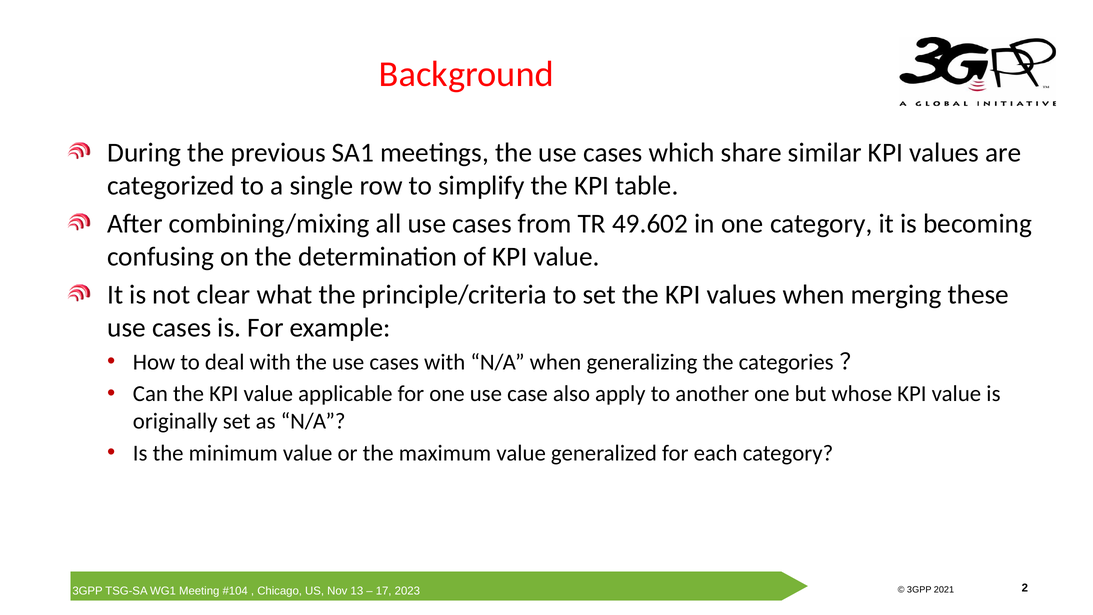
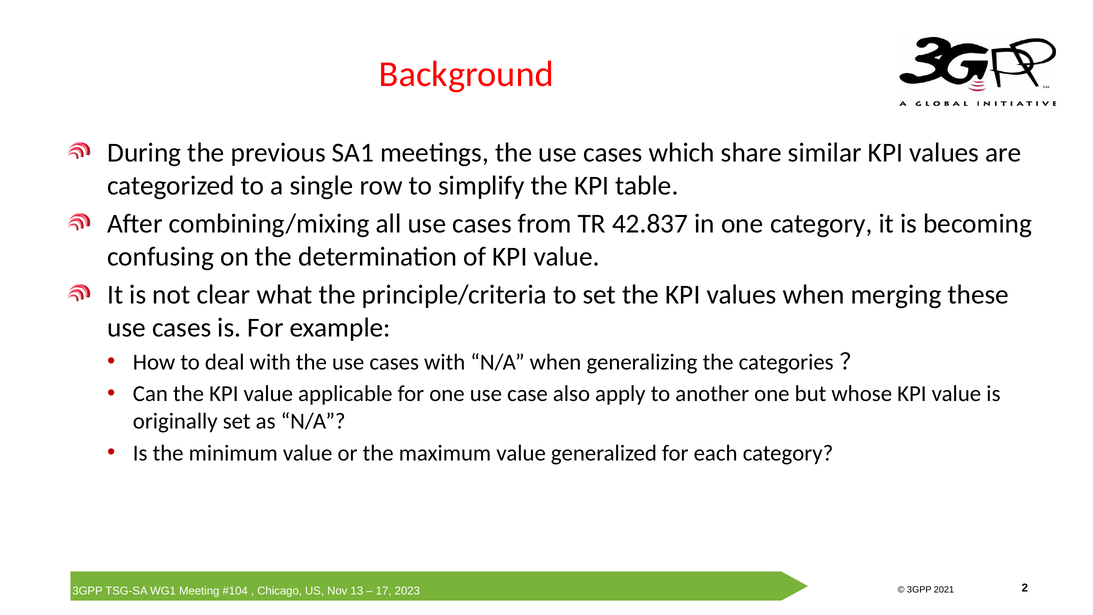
49.602: 49.602 -> 42.837
